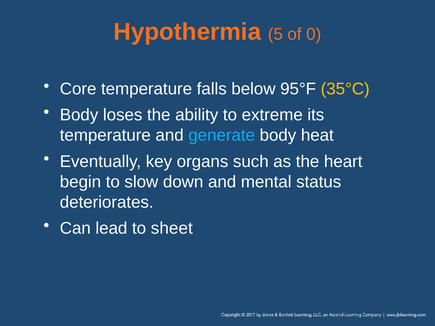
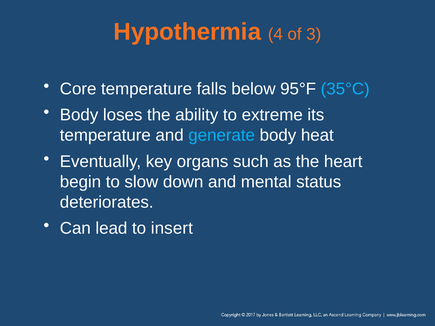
5: 5 -> 4
0: 0 -> 3
35°C colour: yellow -> light blue
sheet: sheet -> insert
